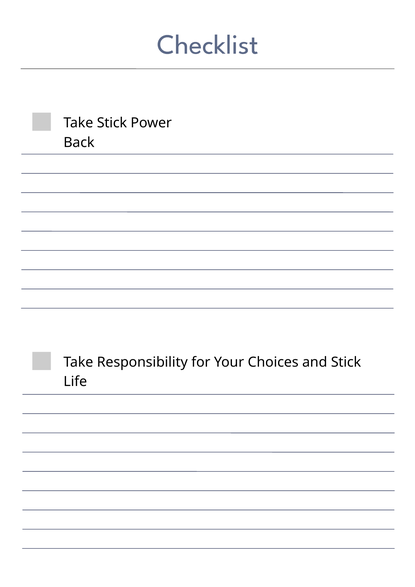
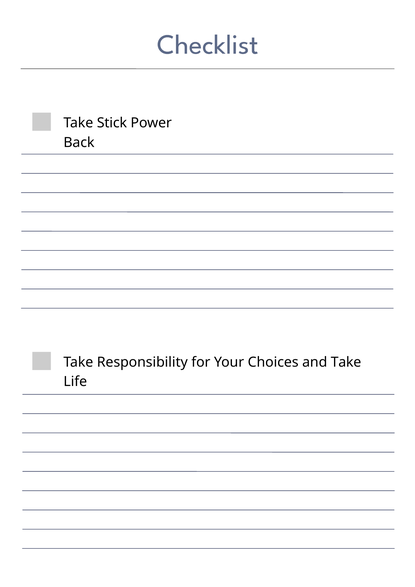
and Stick: Stick -> Take
